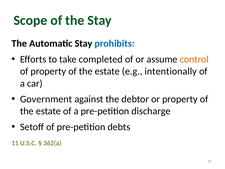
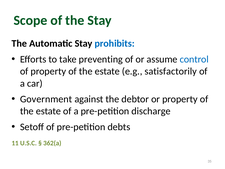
completed: completed -> preventing
control colour: orange -> blue
intentionally: intentionally -> satisfactorily
